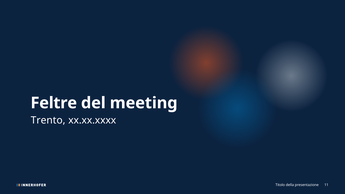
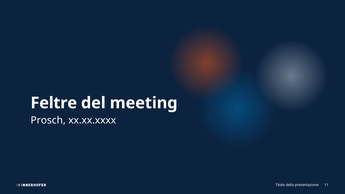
Trento: Trento -> Prosch
